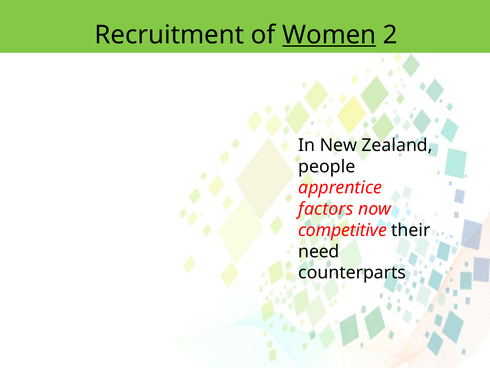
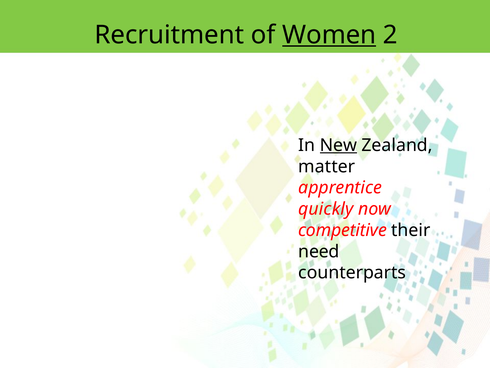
New underline: none -> present
people: people -> matter
factors: factors -> quickly
